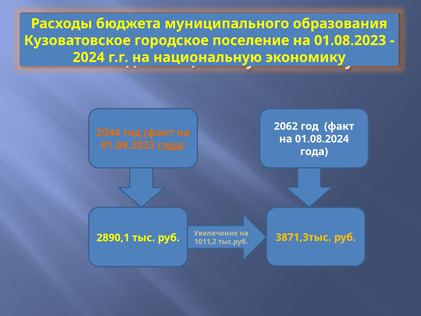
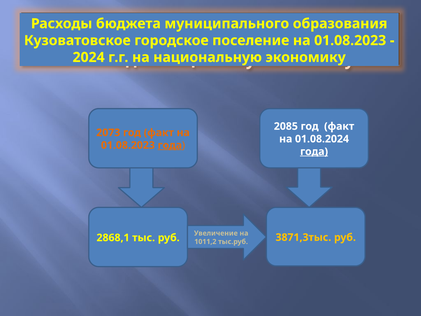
2062: 2062 -> 2085
2044: 2044 -> 2073
года at (314, 151) underline: none -> present
2890,1: 2890,1 -> 2868,1
